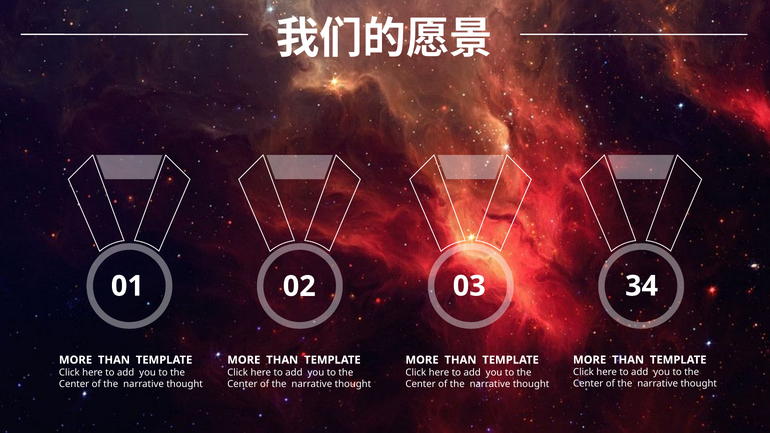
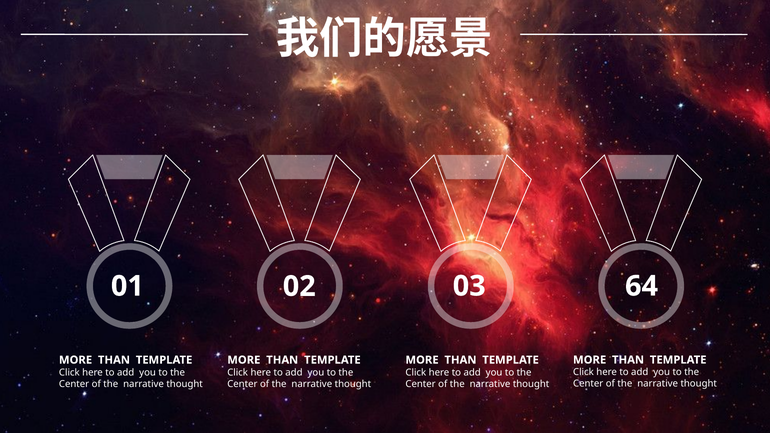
34: 34 -> 64
